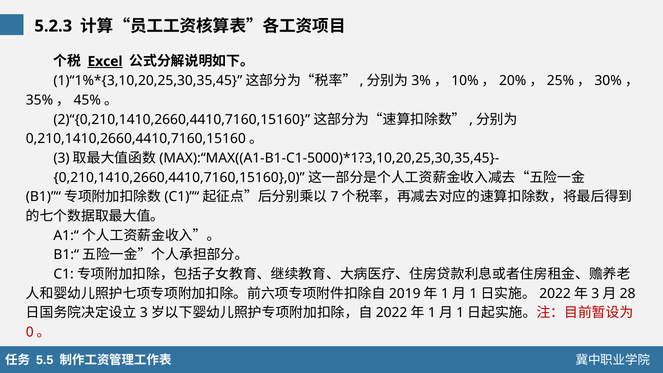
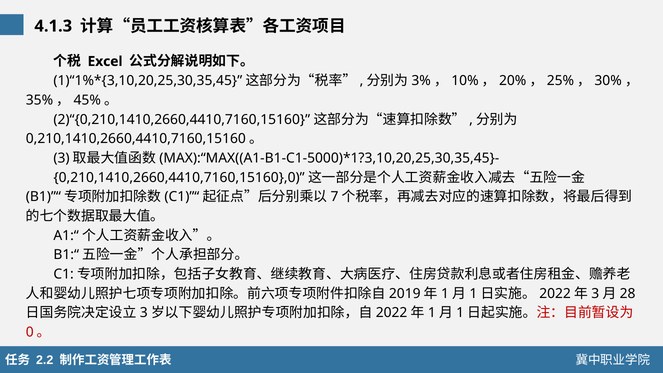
5.2.3: 5.2.3 -> 4.1.3
Excel underline: present -> none
5.5: 5.5 -> 2.2
